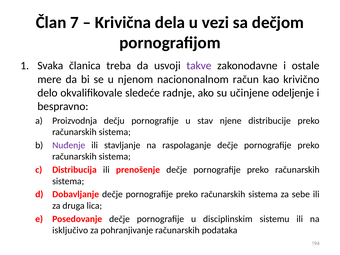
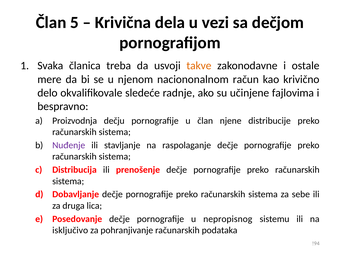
7: 7 -> 5
takve colour: purple -> orange
odeljenje: odeljenje -> fajlovima
u stav: stav -> član
disciplinskim: disciplinskim -> nepropisnog
